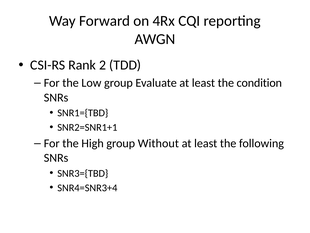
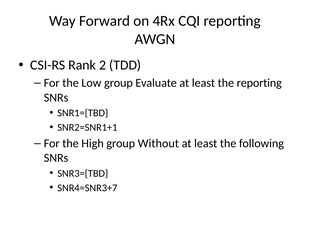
the condition: condition -> reporting
SNR4=SNR3+4: SNR4=SNR3+4 -> SNR4=SNR3+7
